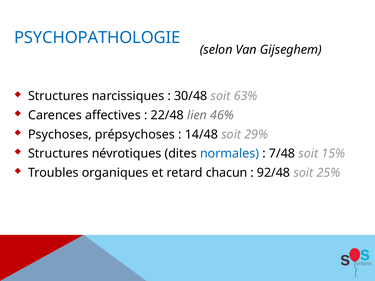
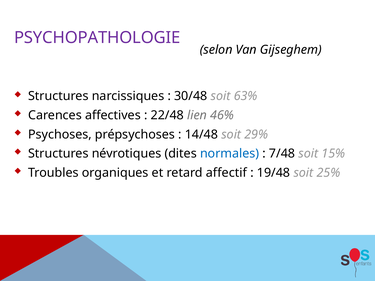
PSYCHOPATHOLOGIE colour: blue -> purple
chacun: chacun -> affectif
92/48: 92/48 -> 19/48
